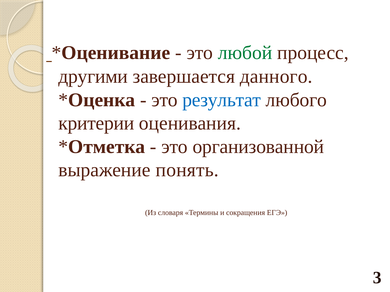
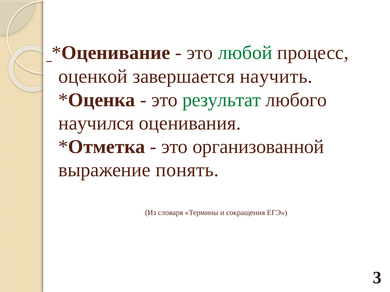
другими: другими -> оценкой
данного: данного -> научить
результат colour: blue -> green
критерии: критерии -> научился
